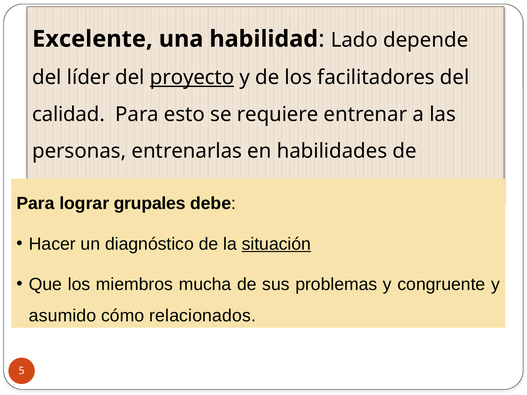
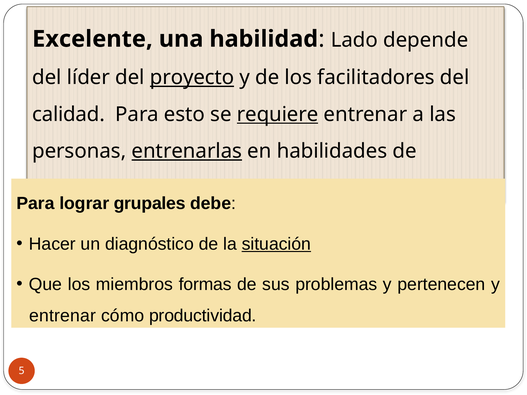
requiere underline: none -> present
entrenarlas underline: none -> present
mucha: mucha -> formas
congruente: congruente -> pertenecen
asumido at (63, 316): asumido -> entrenar
relacionados: relacionados -> productividad
